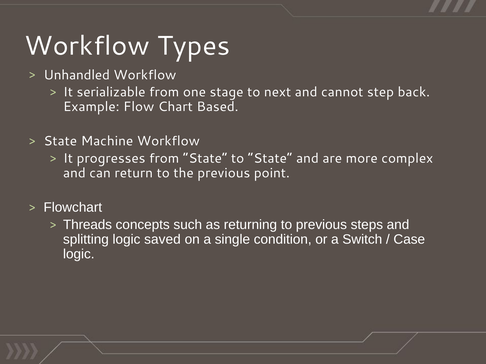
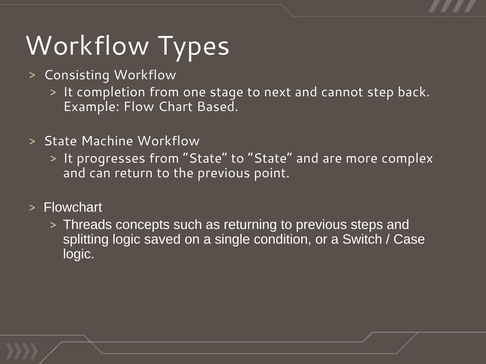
Unhandled: Unhandled -> Consisting
serializable: serializable -> completion
